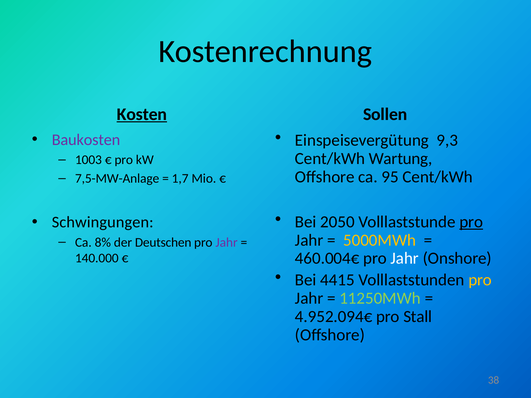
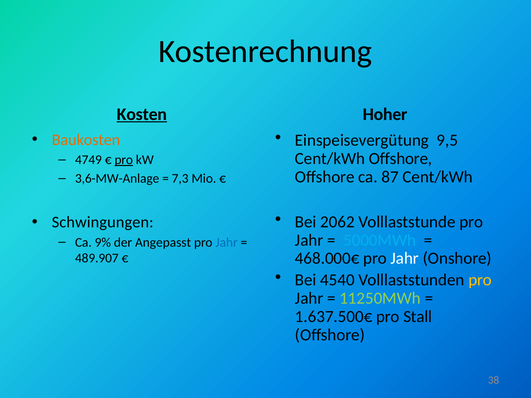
Sollen: Sollen -> Hoher
9,3: 9,3 -> 9,5
Baukosten colour: purple -> orange
Cent/kWh Wartung: Wartung -> Offshore
1003: 1003 -> 4749
pro at (124, 160) underline: none -> present
95: 95 -> 87
7,5-MW-Anlage: 7,5-MW-Anlage -> 3,6-MW-Anlage
1,7: 1,7 -> 7,3
2050: 2050 -> 2062
pro at (471, 222) underline: present -> none
5000MWh colour: yellow -> light blue
8%: 8% -> 9%
Deutschen: Deutschen -> Angepasst
Jahr at (227, 242) colour: purple -> blue
460.004€: 460.004€ -> 468.000€
140.000: 140.000 -> 489.907
4415: 4415 -> 4540
4.952.094€: 4.952.094€ -> 1.637.500€
